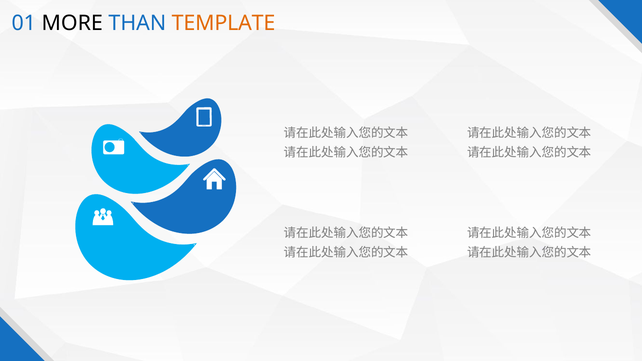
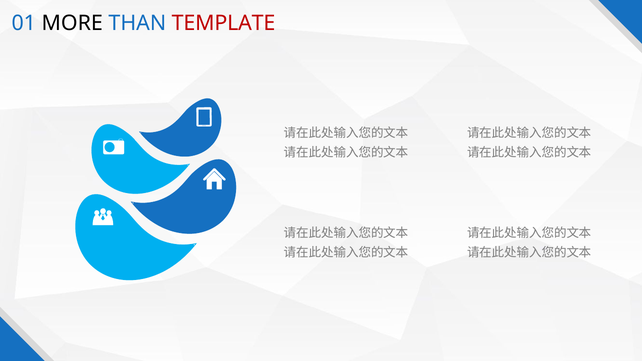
TEMPLATE colour: orange -> red
